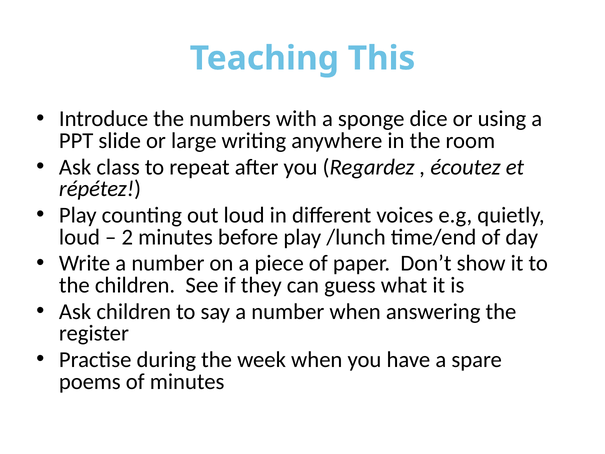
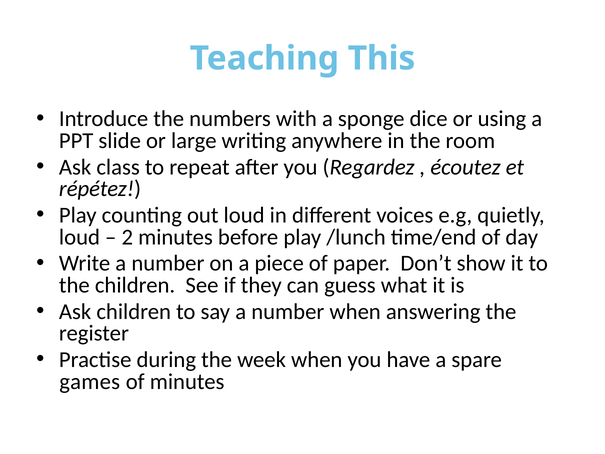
poems: poems -> games
